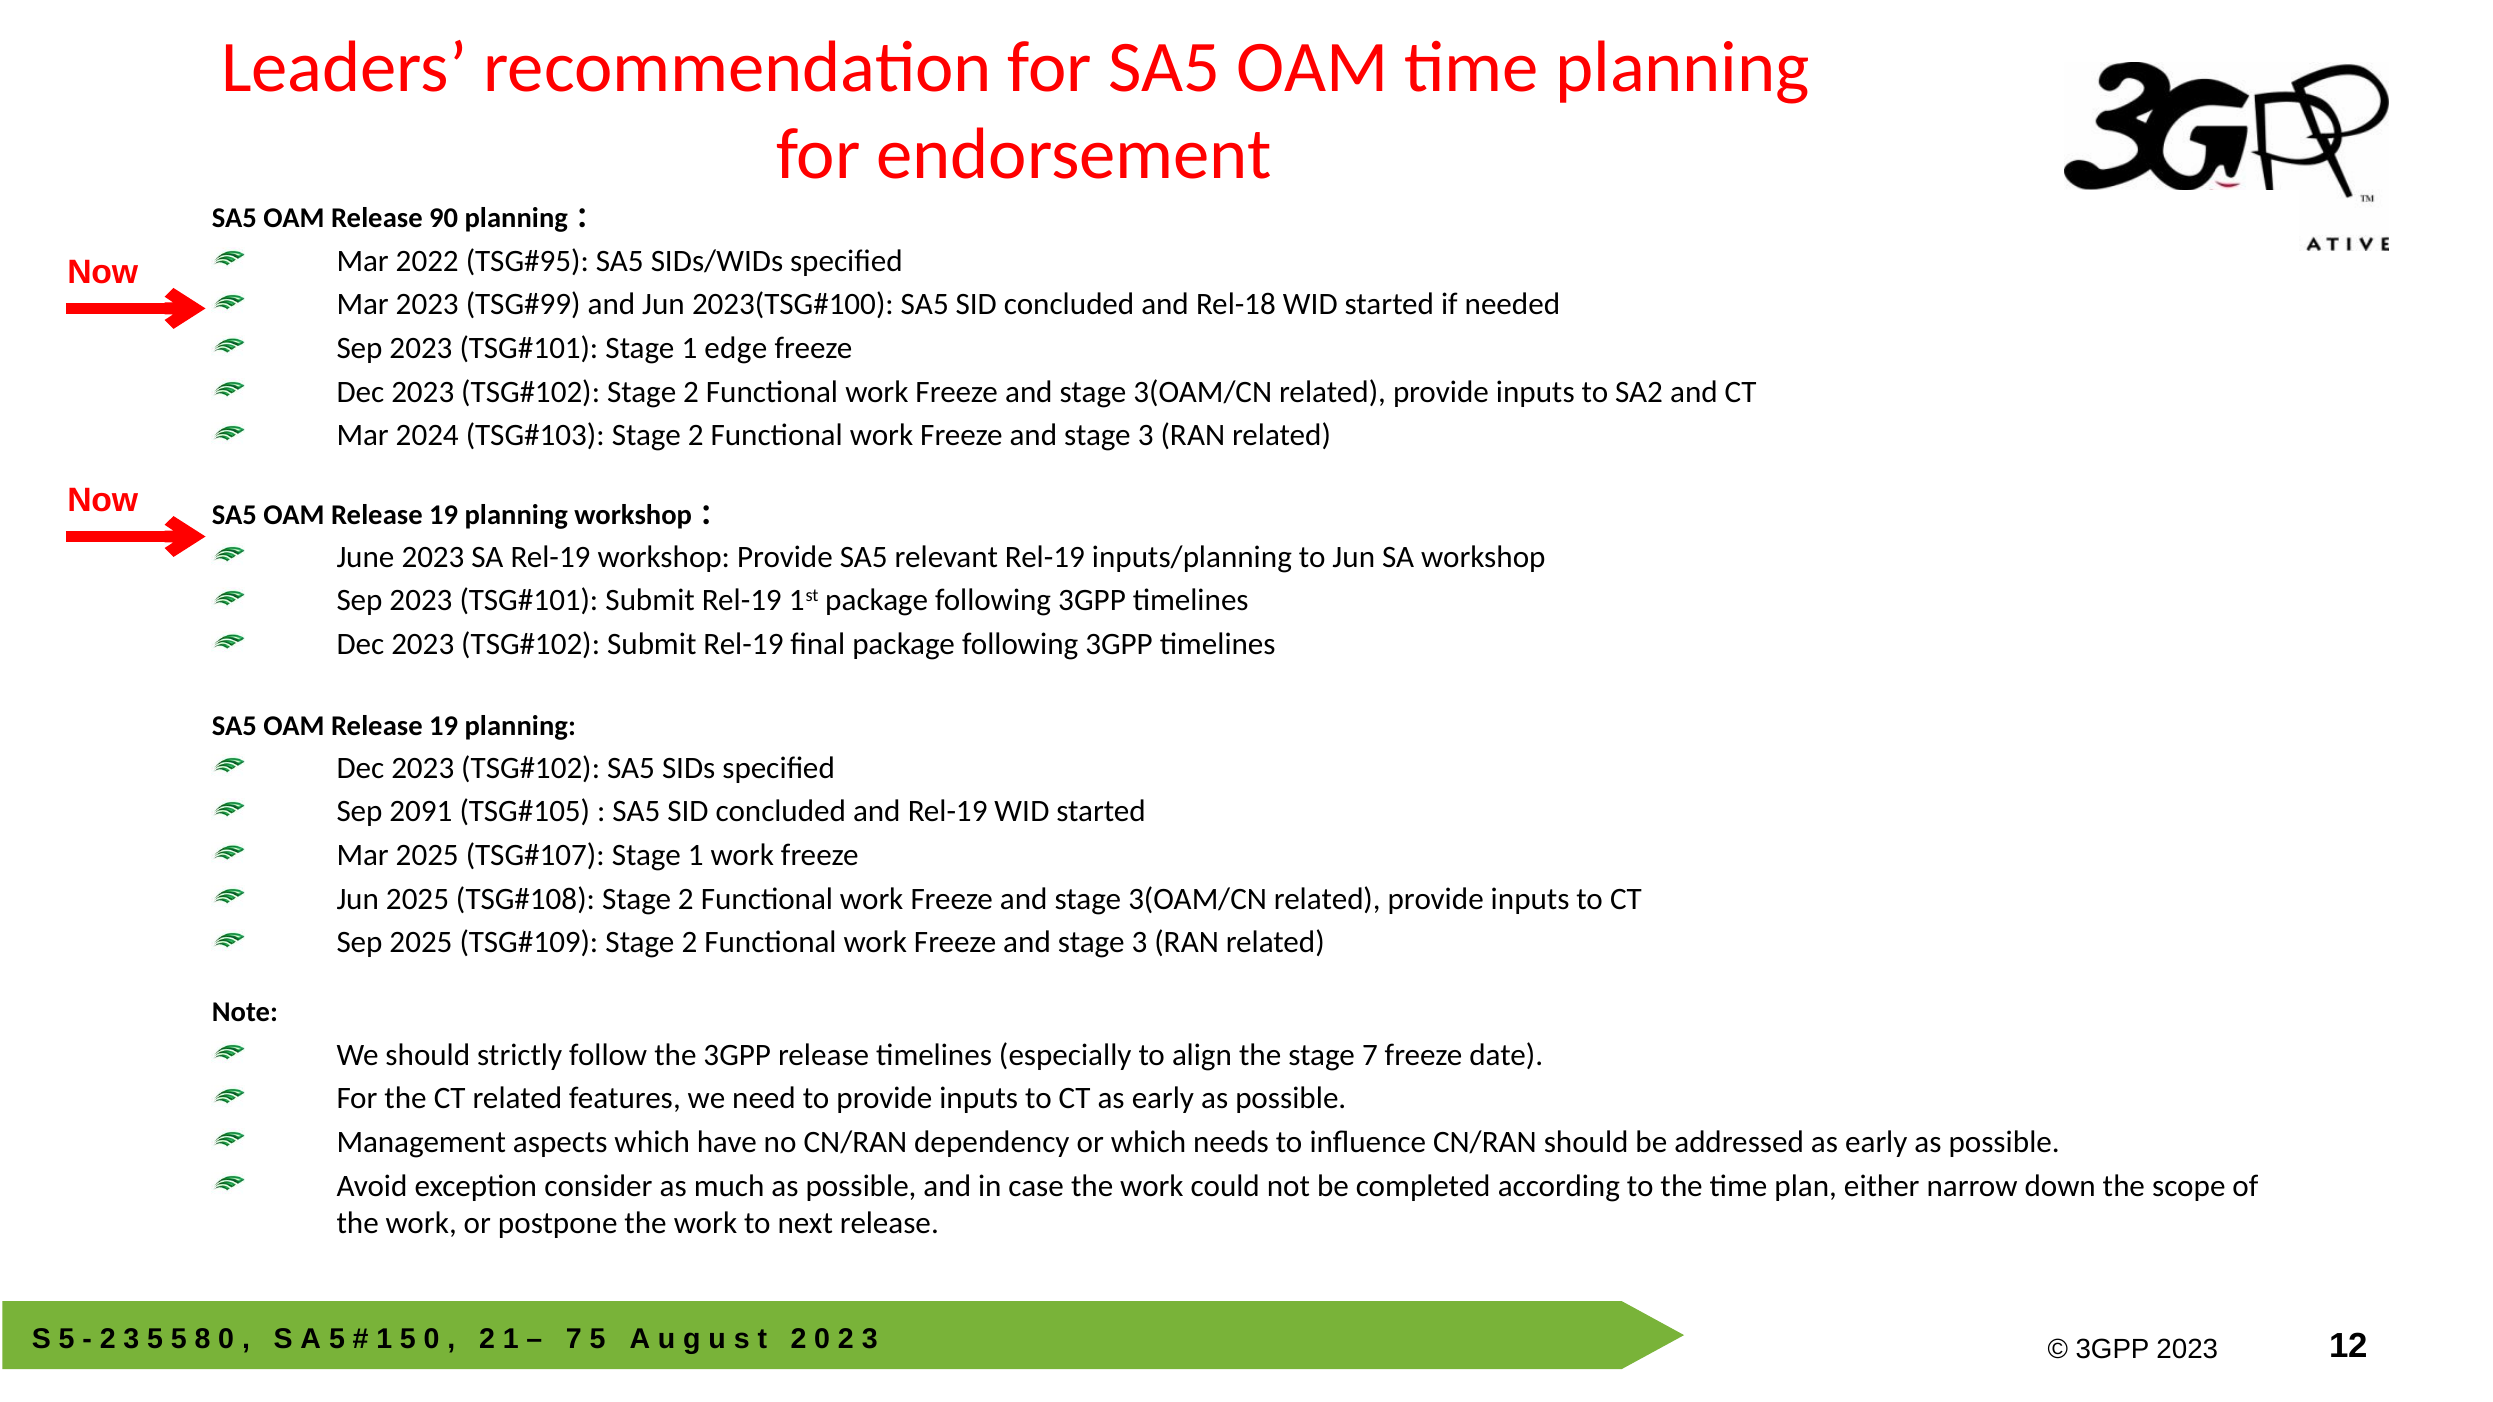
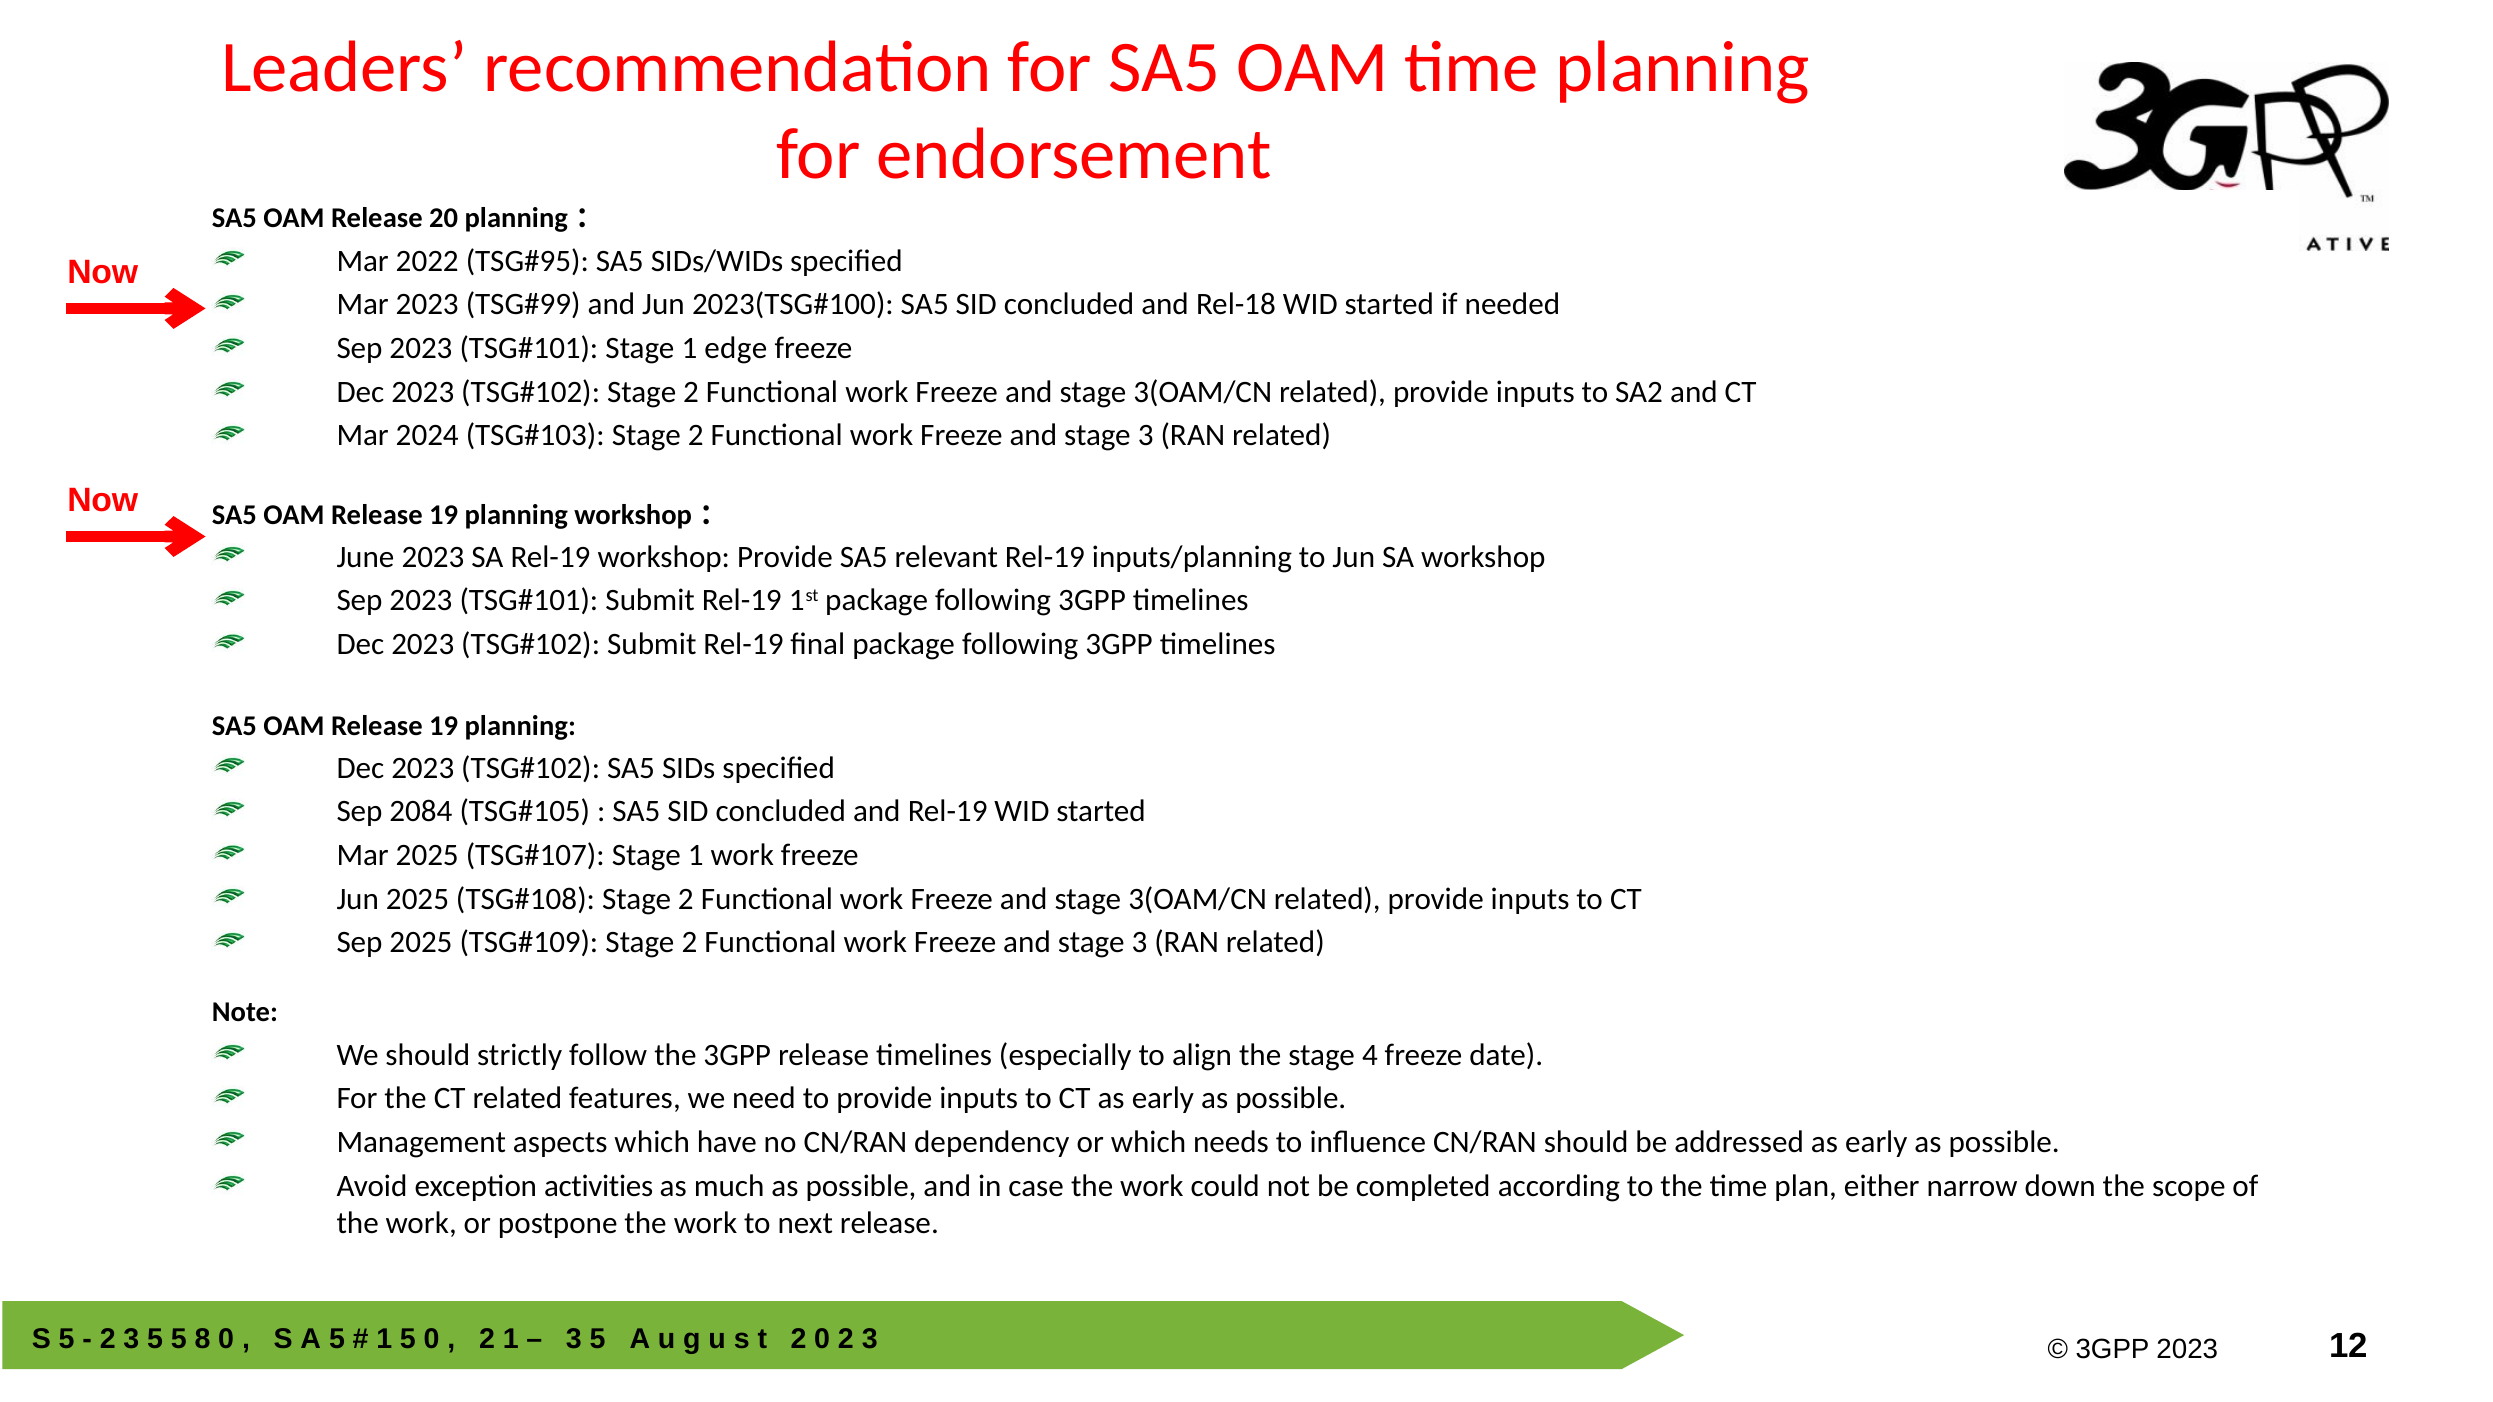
90: 90 -> 20
2091: 2091 -> 2084
stage 7: 7 -> 4
consider: consider -> activities
7 at (574, 1339): 7 -> 3
